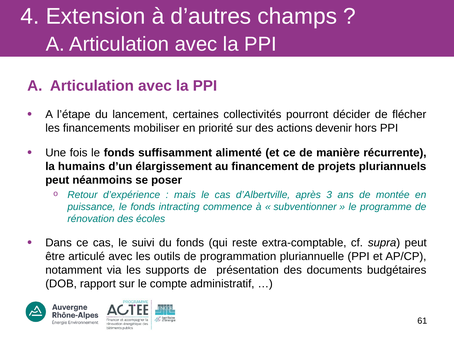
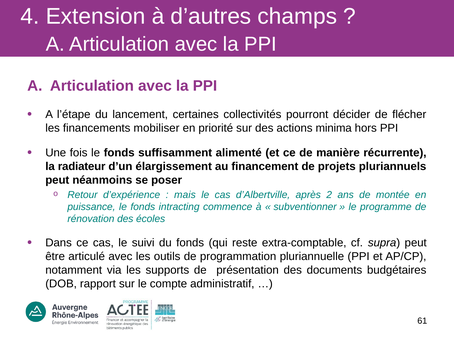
devenir: devenir -> minima
humains: humains -> radiateur
3: 3 -> 2
